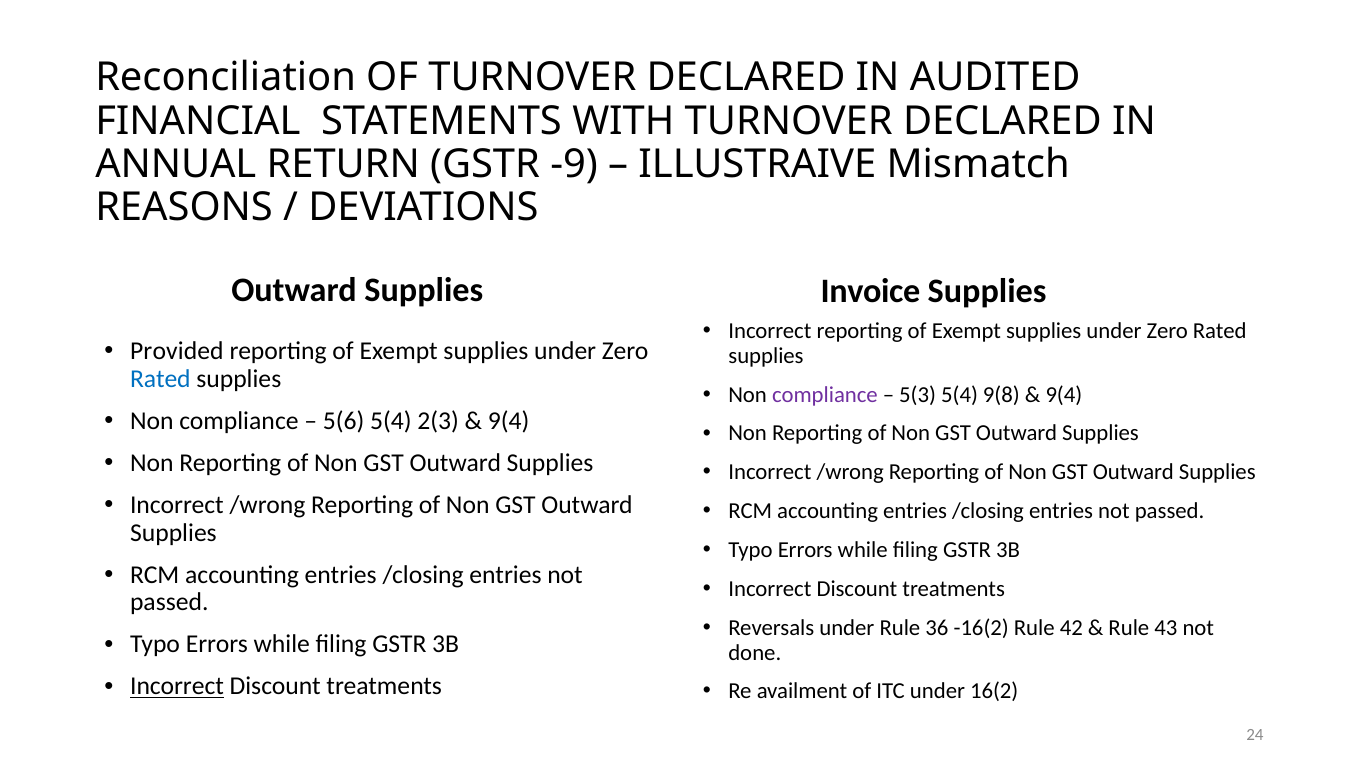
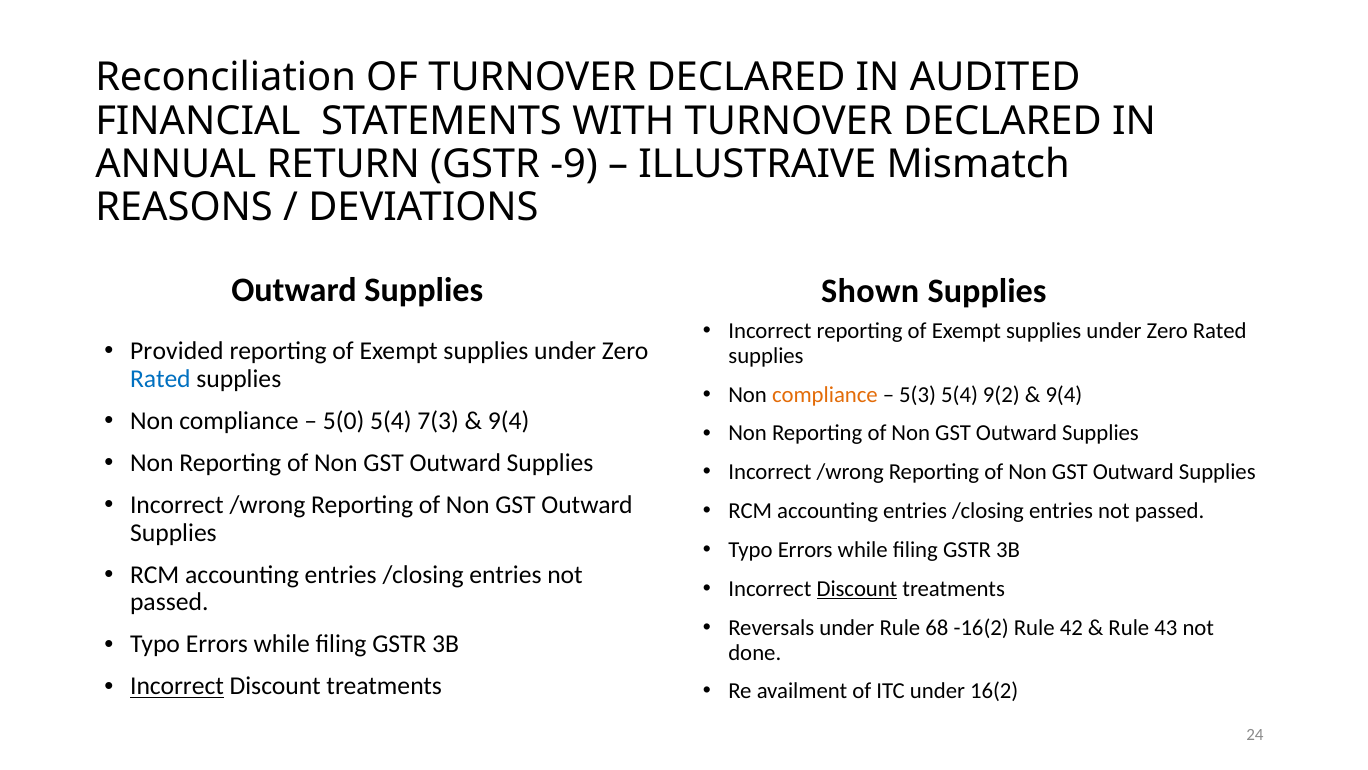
Invoice: Invoice -> Shown
compliance at (825, 394) colour: purple -> orange
9(8: 9(8 -> 9(2
5(6: 5(6 -> 5(0
2(3: 2(3 -> 7(3
Discount at (857, 589) underline: none -> present
36: 36 -> 68
